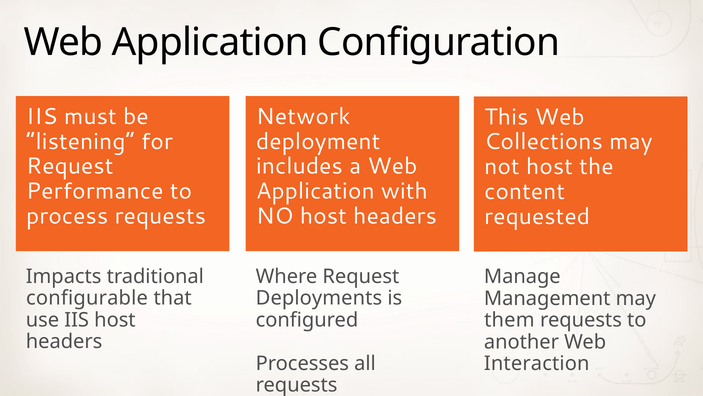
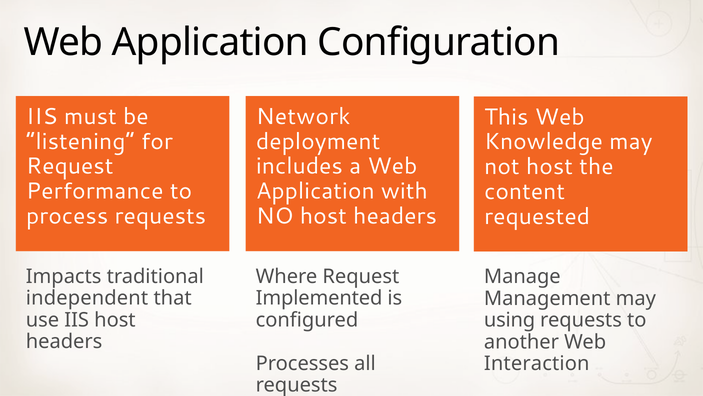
Collections: Collections -> Knowledge
configurable: configurable -> independent
Deployments: Deployments -> Implemented
them: them -> using
